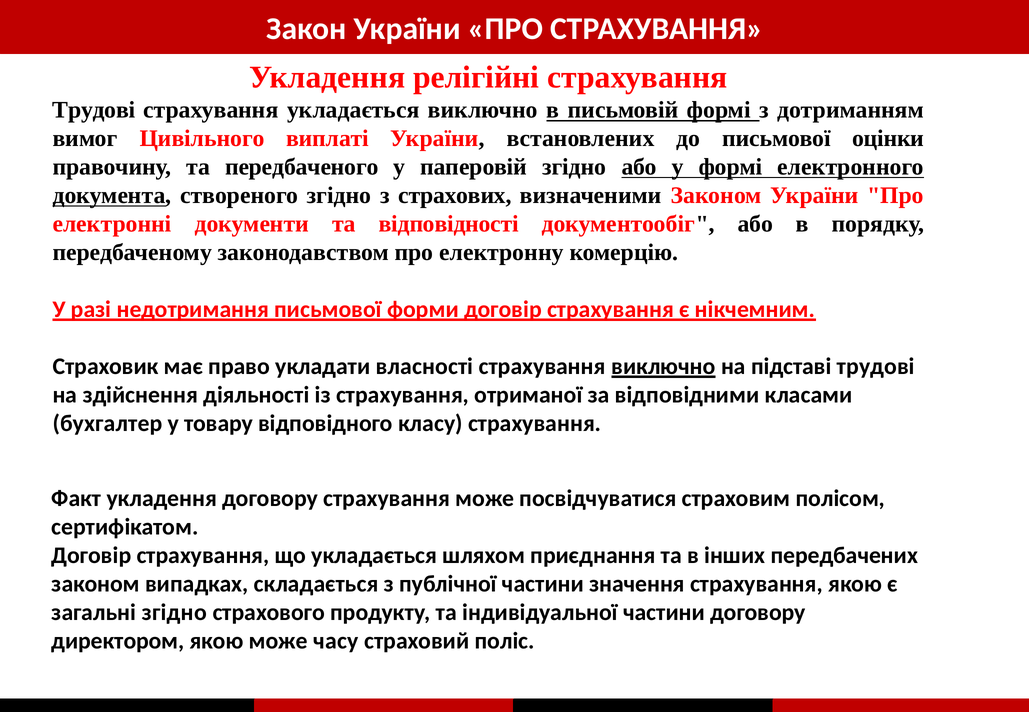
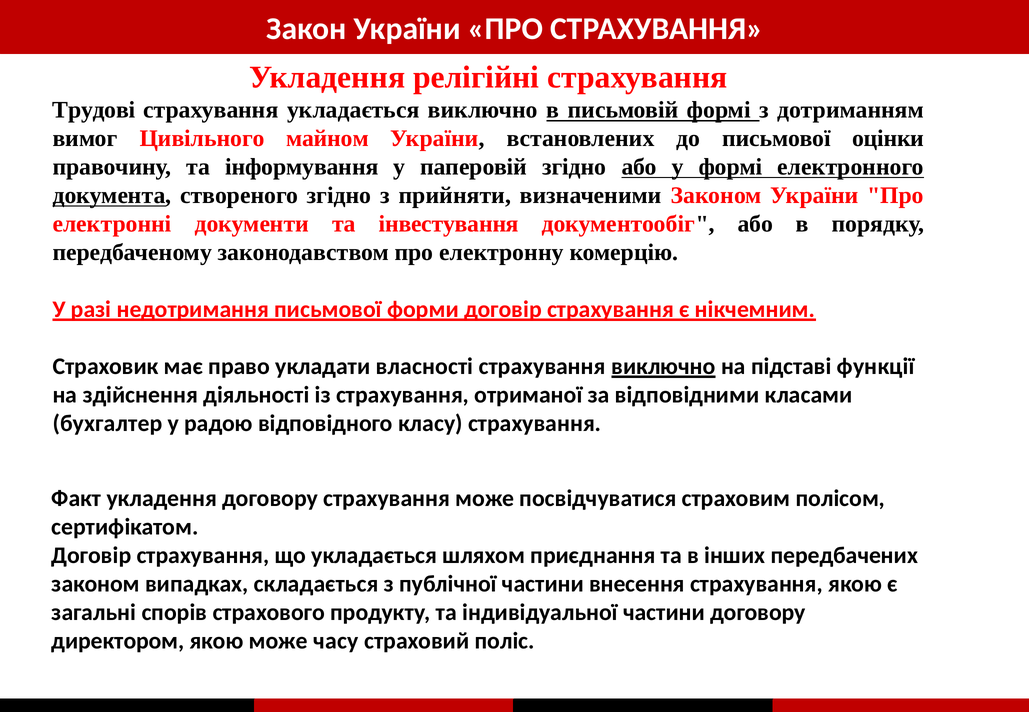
виплаті: виплаті -> майном
передбаченого: передбаченого -> інформування
страхових: страхових -> прийняти
відповідності: відповідності -> інвестування
підставі трудові: трудові -> функції
товару: товару -> радою
значення: значення -> внесення
загальні згідно: згідно -> спорів
